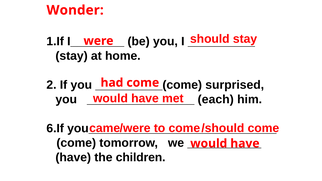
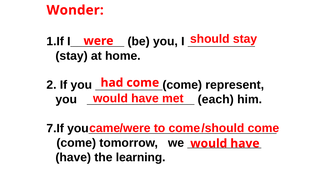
surprised: surprised -> represent
6.If: 6.If -> 7.If
children: children -> learning
